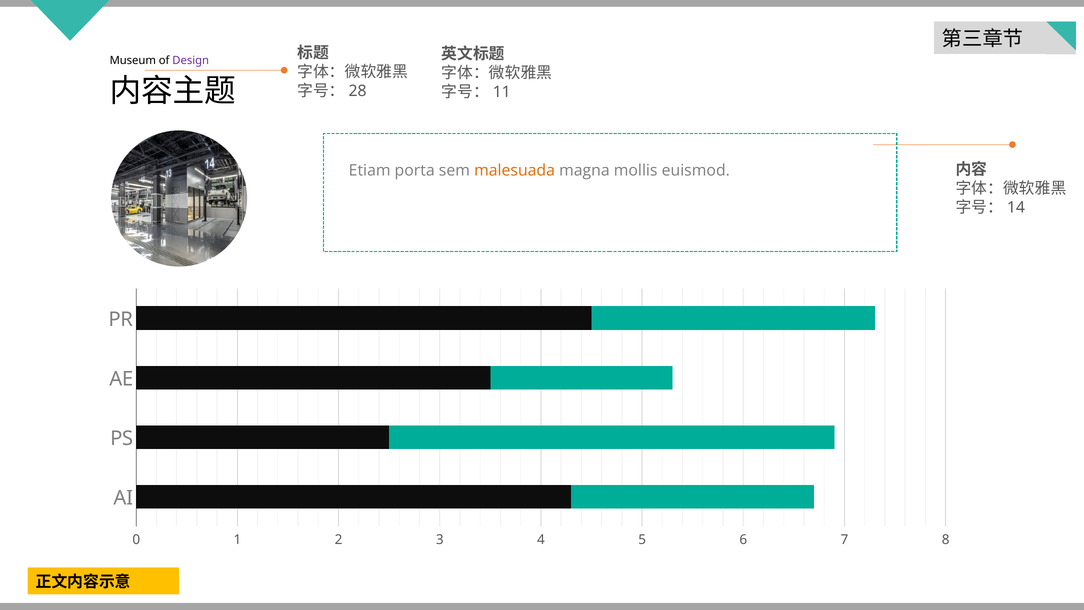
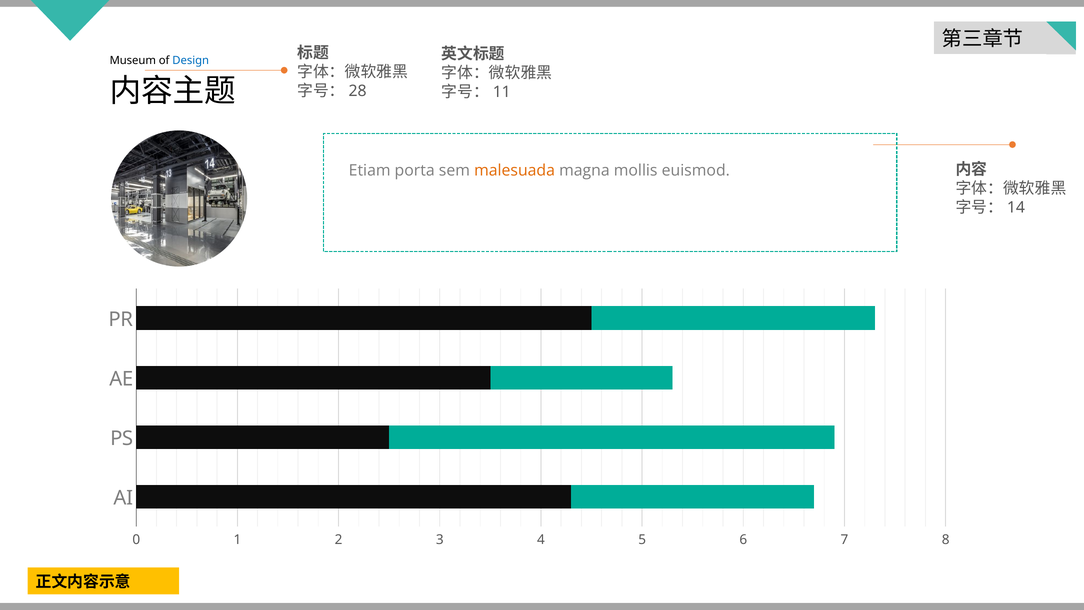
Design colour: purple -> blue
